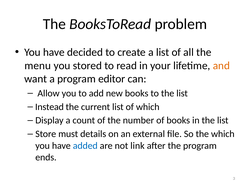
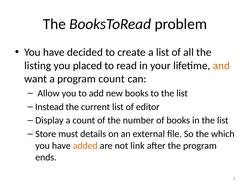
menu: menu -> listing
stored: stored -> placed
program editor: editor -> count
of which: which -> editor
added colour: blue -> orange
